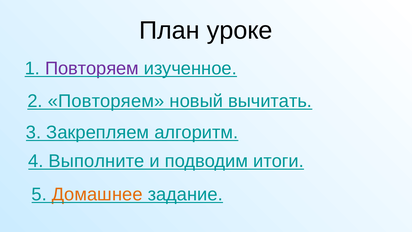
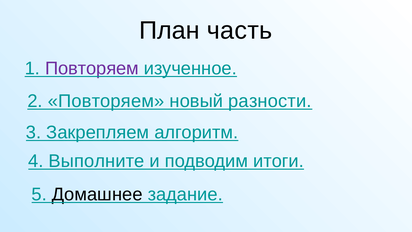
уроке: уроке -> часть
вычитать: вычитать -> разности
Домашнее colour: orange -> black
